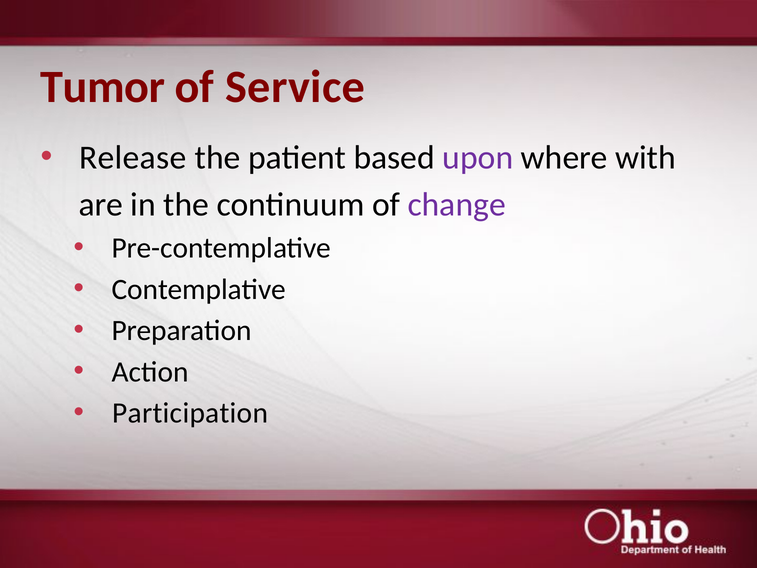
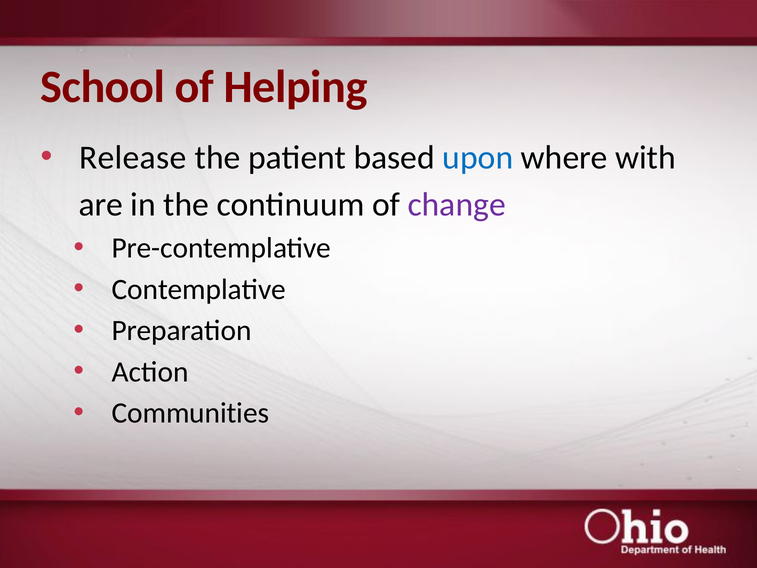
Tumor: Tumor -> School
Service: Service -> Helping
upon colour: purple -> blue
Participation: Participation -> Communities
